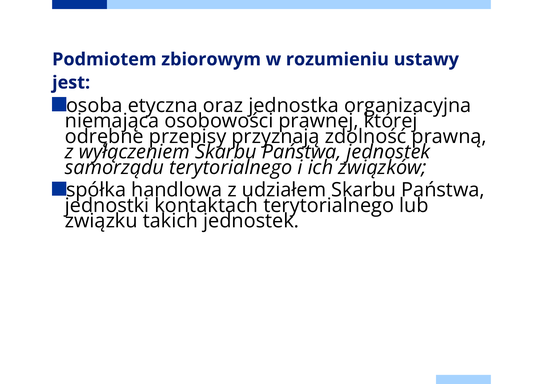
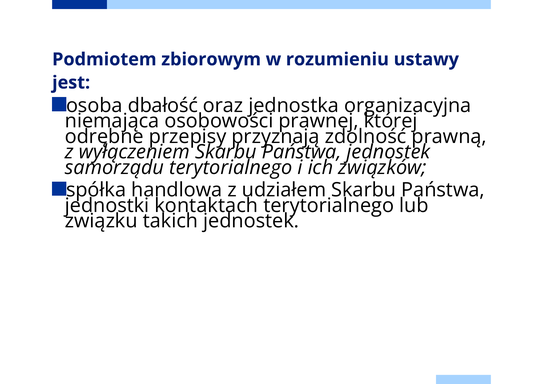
etyczna: etyczna -> dbałość
